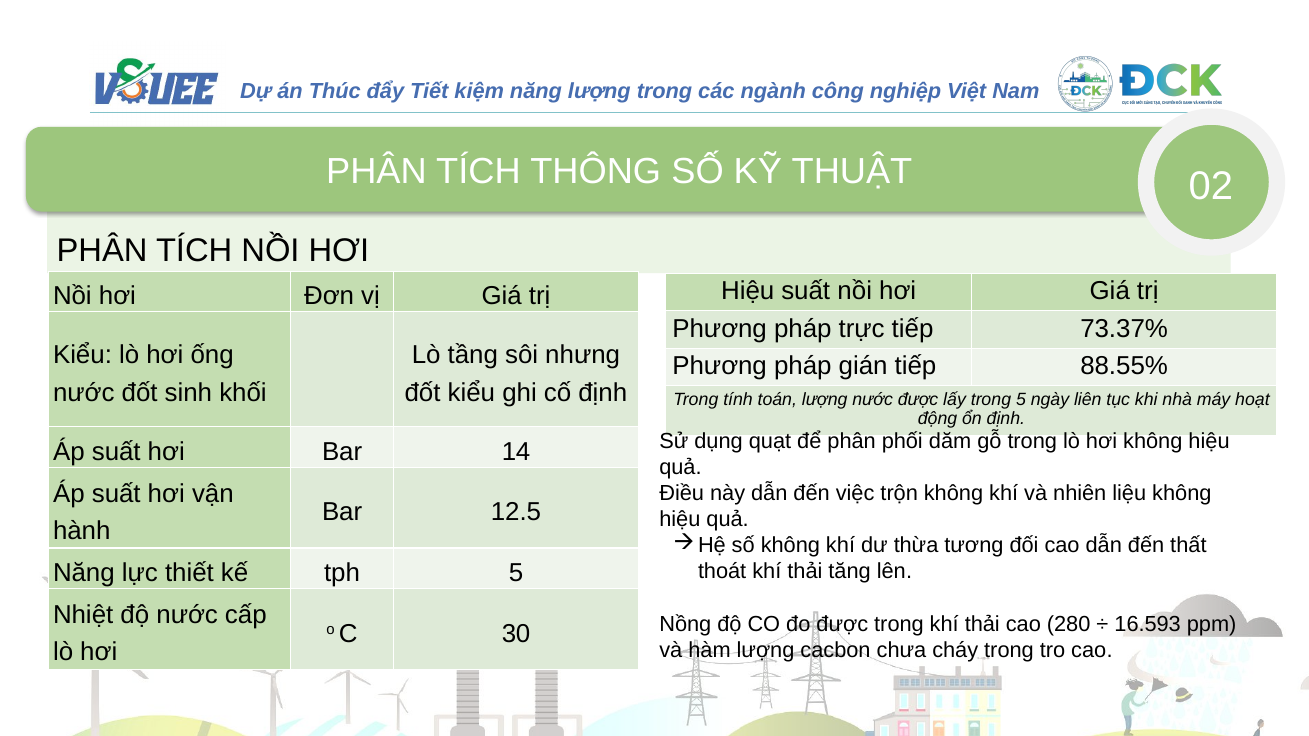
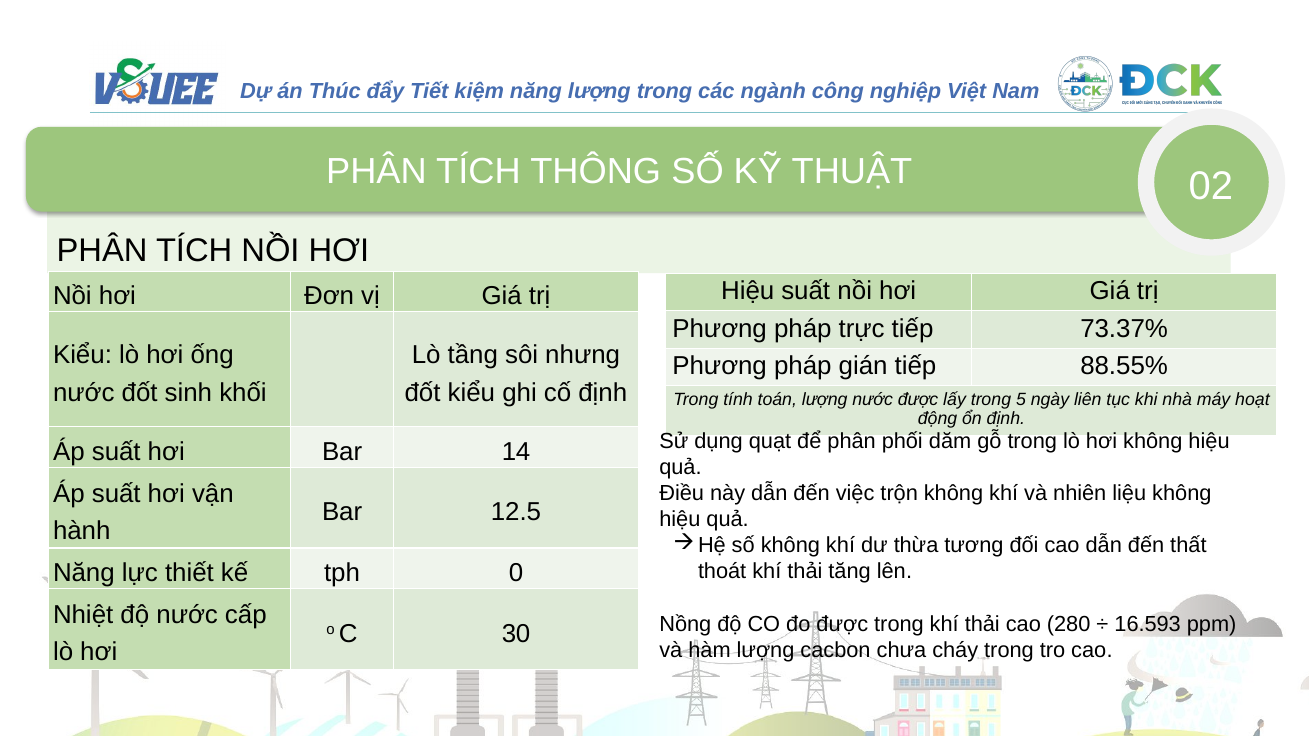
tph 5: 5 -> 0
